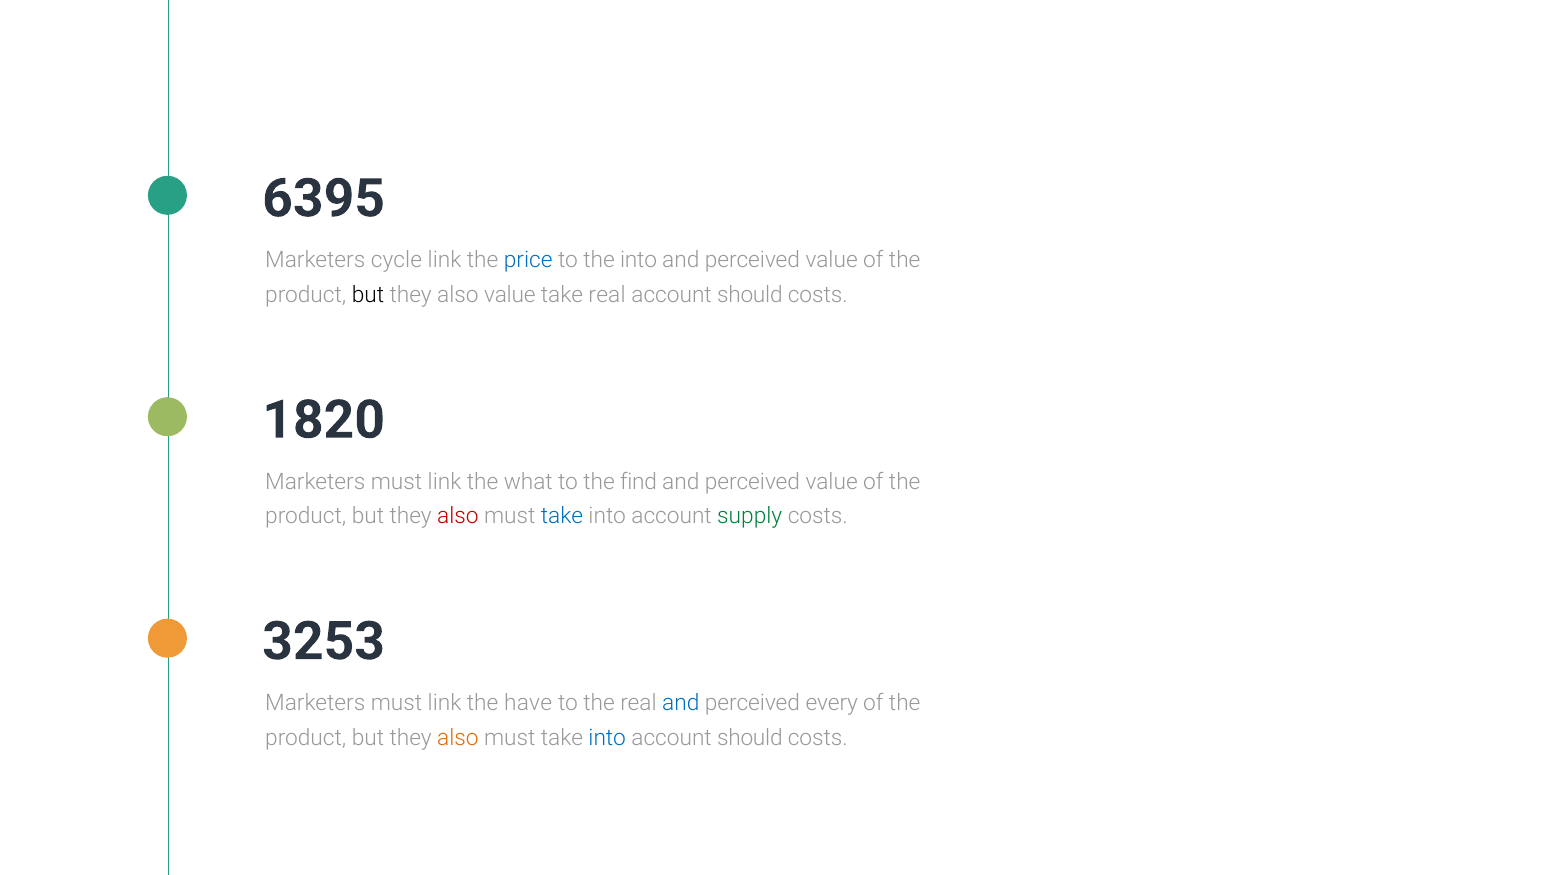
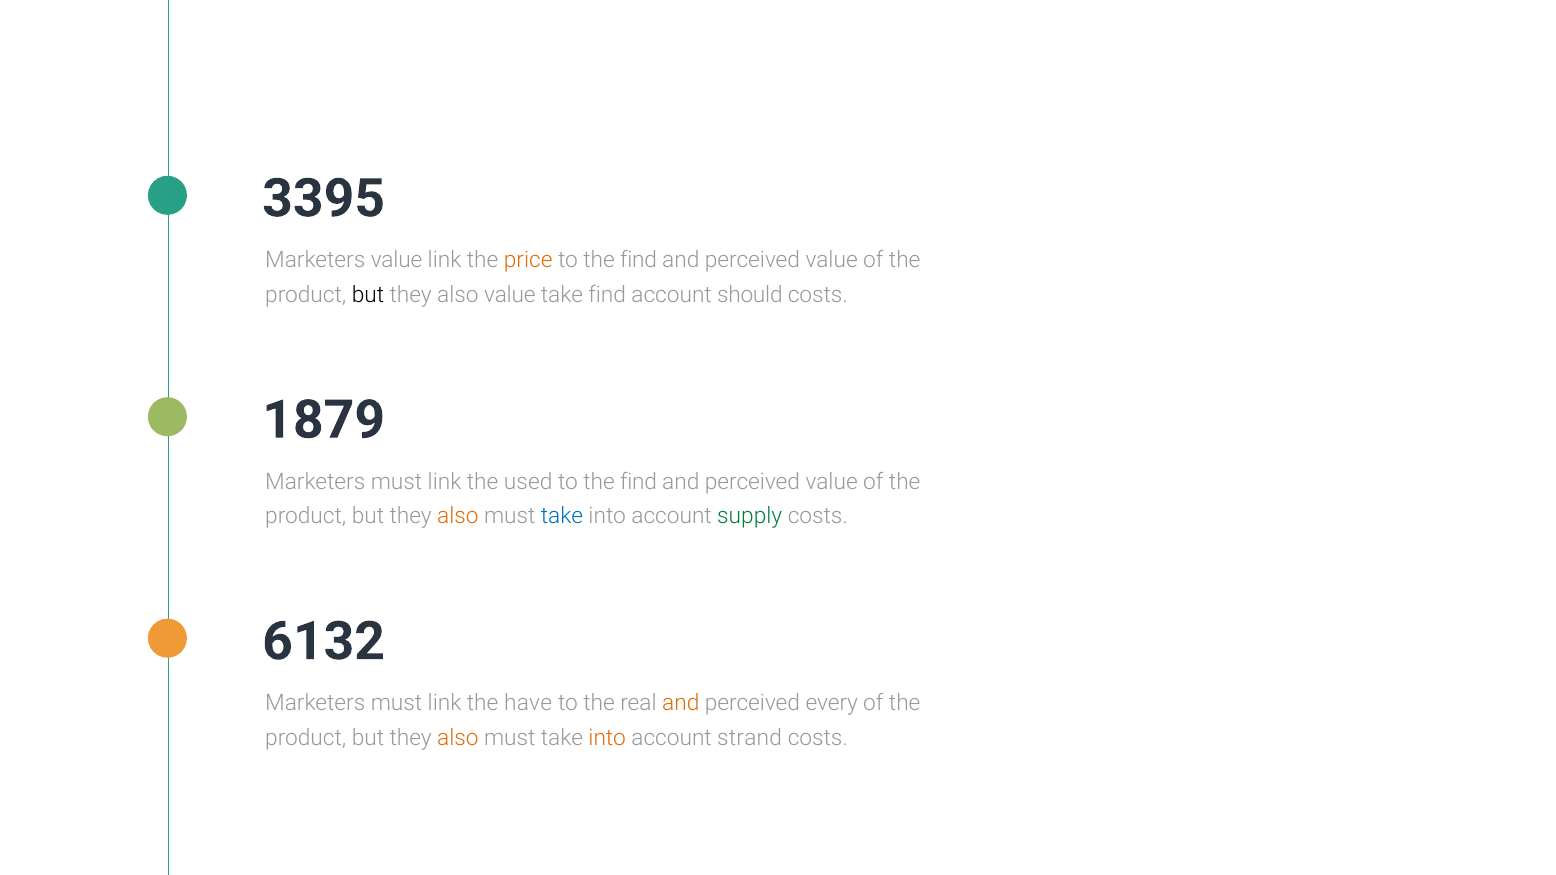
6395: 6395 -> 3395
Marketers cycle: cycle -> value
price colour: blue -> orange
into at (639, 260): into -> find
take real: real -> find
1820: 1820 -> 1879
what: what -> used
also at (458, 517) colour: red -> orange
3253: 3253 -> 6132
and at (681, 703) colour: blue -> orange
into at (607, 738) colour: blue -> orange
should at (750, 738): should -> strand
